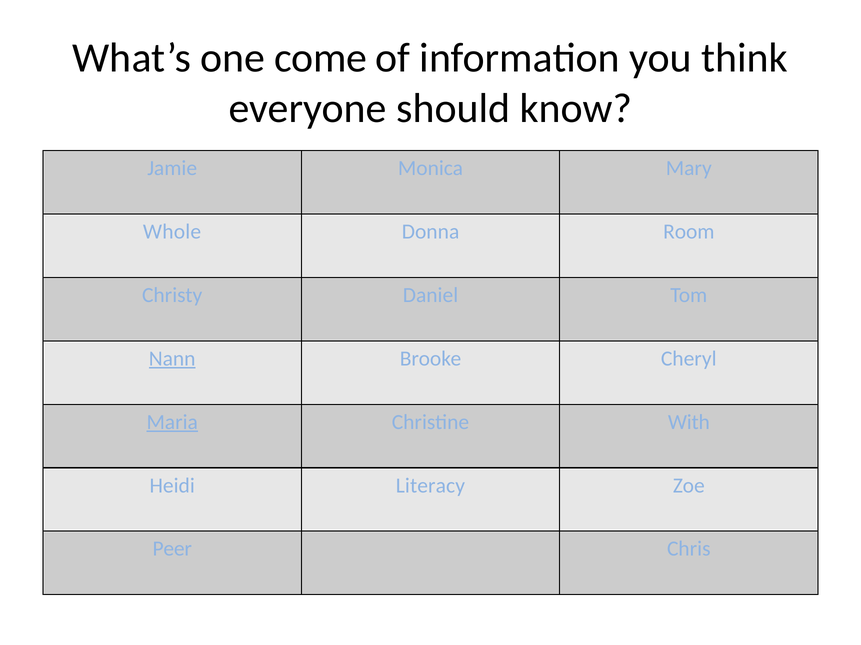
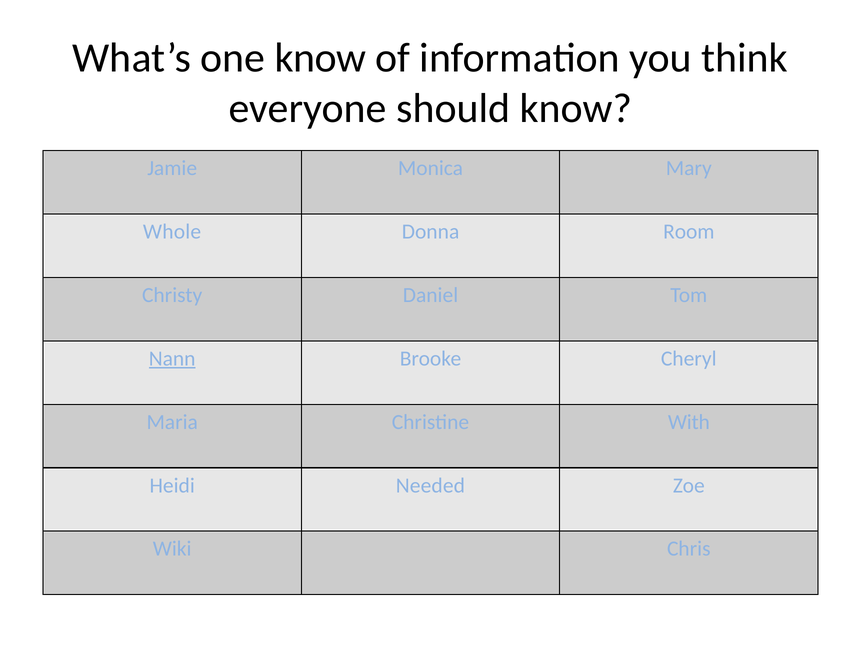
one come: come -> know
Maria underline: present -> none
Literacy: Literacy -> Needed
Peer: Peer -> Wiki
